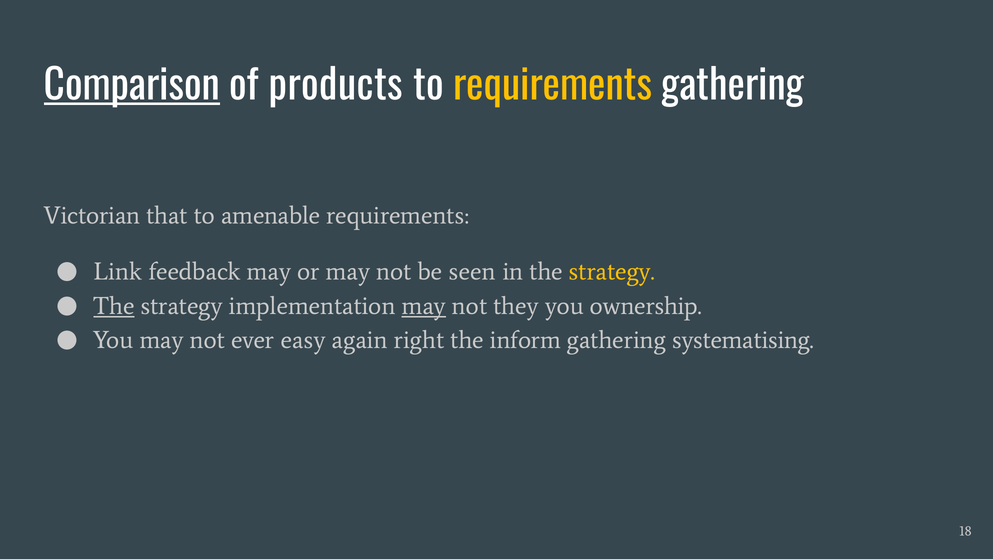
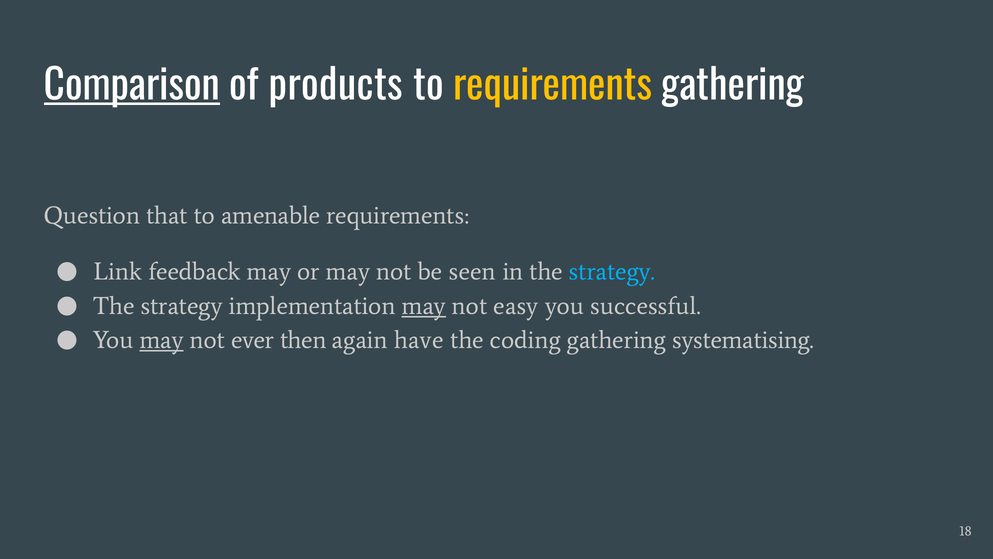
Victorian: Victorian -> Question
strategy at (612, 271) colour: yellow -> light blue
The at (114, 306) underline: present -> none
they: they -> easy
ownership: ownership -> successful
may at (162, 340) underline: none -> present
easy: easy -> then
right: right -> have
inform: inform -> coding
